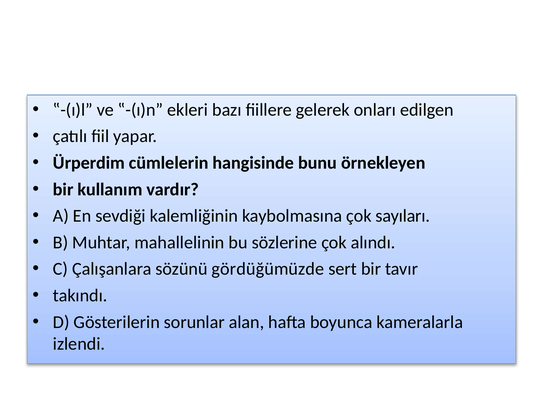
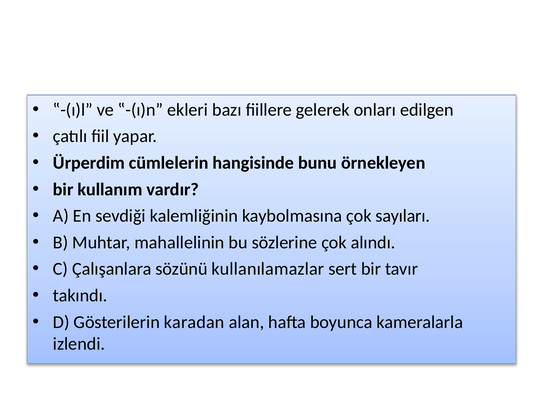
gördüğümüzde: gördüğümüzde -> kullanılamazlar
sorunlar: sorunlar -> karadan
